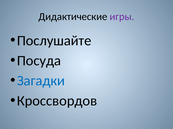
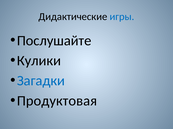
игры colour: purple -> blue
Посуда: Посуда -> Кулики
Кроссвордов: Кроссвордов -> Продуктовая
